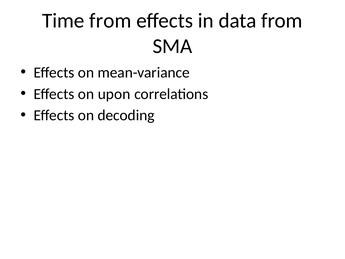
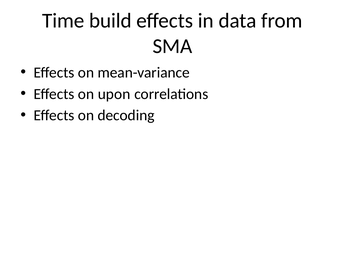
Time from: from -> build
